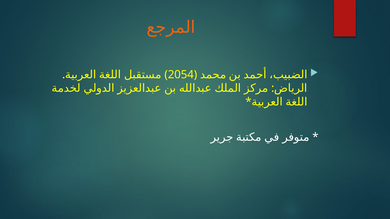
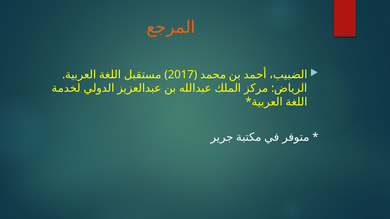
2054: 2054 -> 2017
